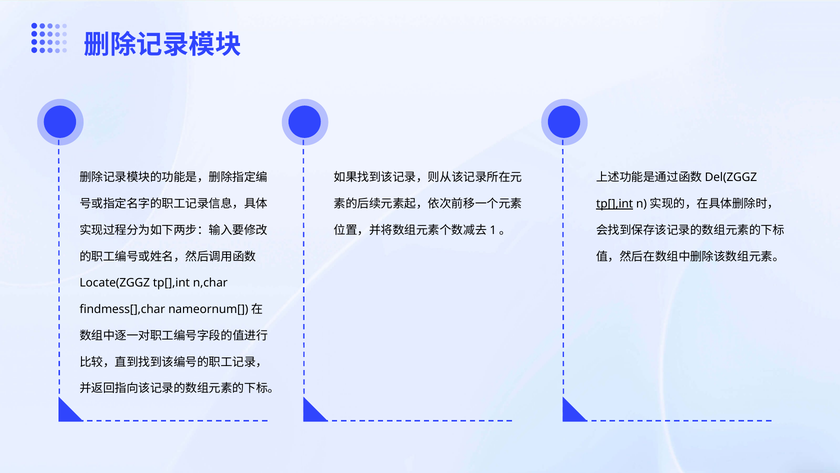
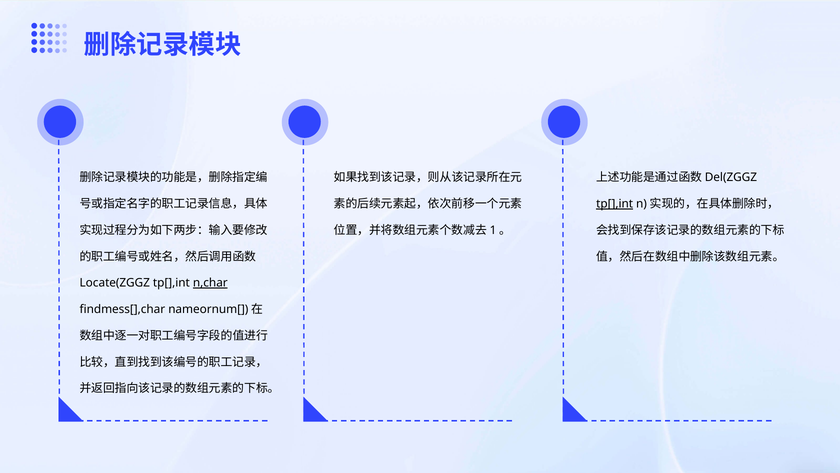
n,char underline: none -> present
